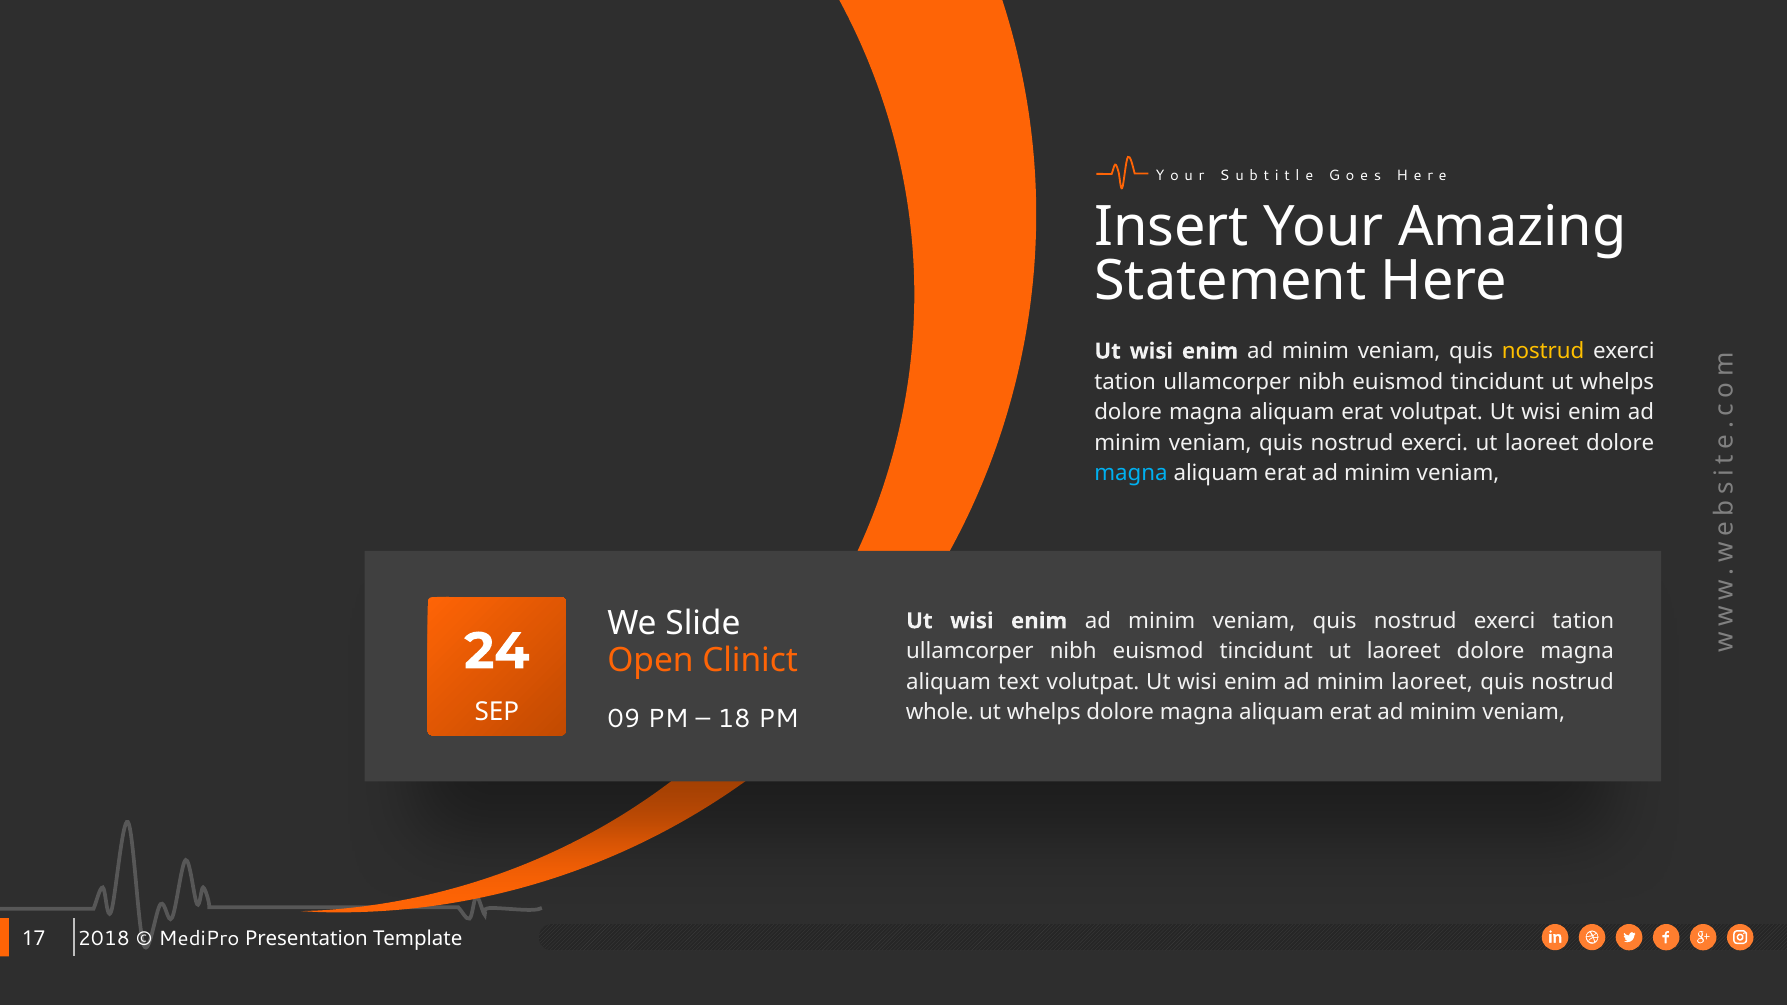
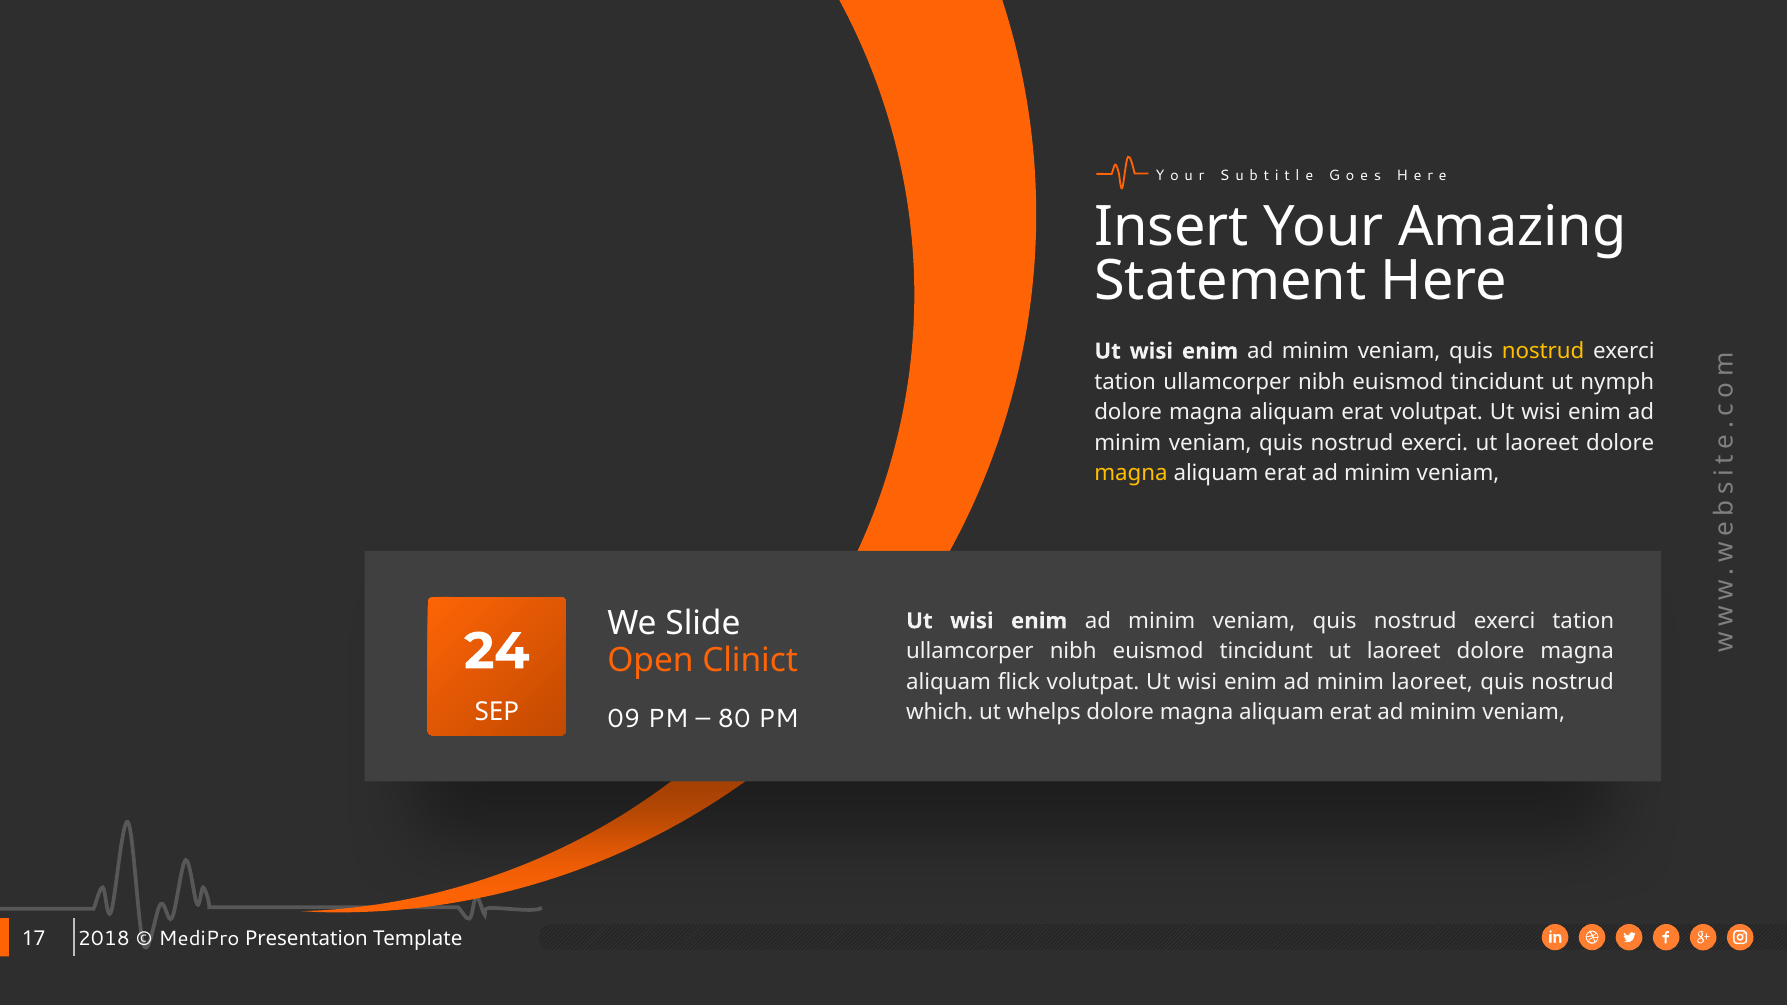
tincidunt ut whelps: whelps -> nymph
magna at (1131, 473) colour: light blue -> yellow
text: text -> flick
whole: whole -> which
18: 18 -> 80
